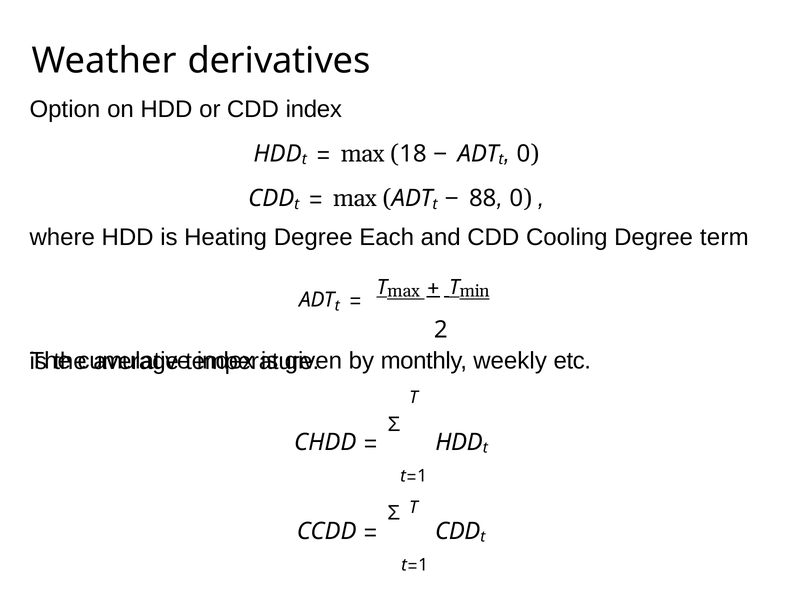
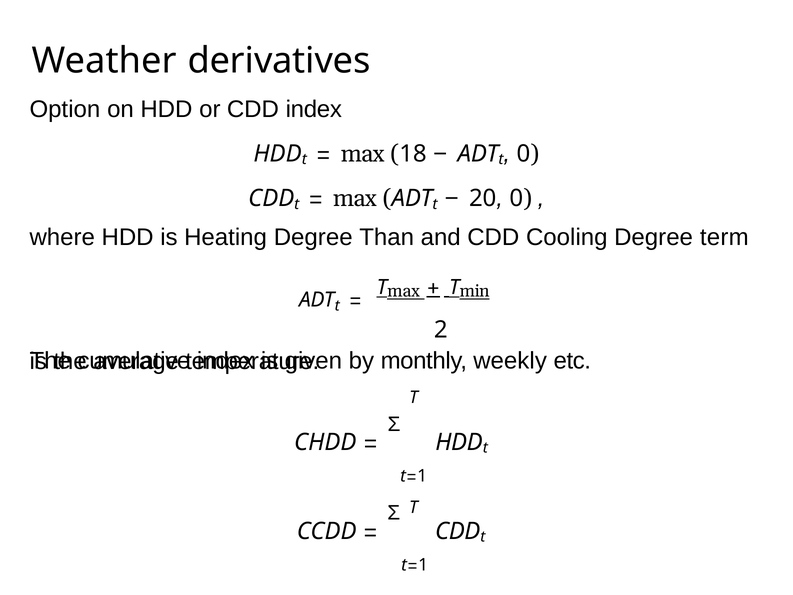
88: 88 -> 20
Each: Each -> Than
